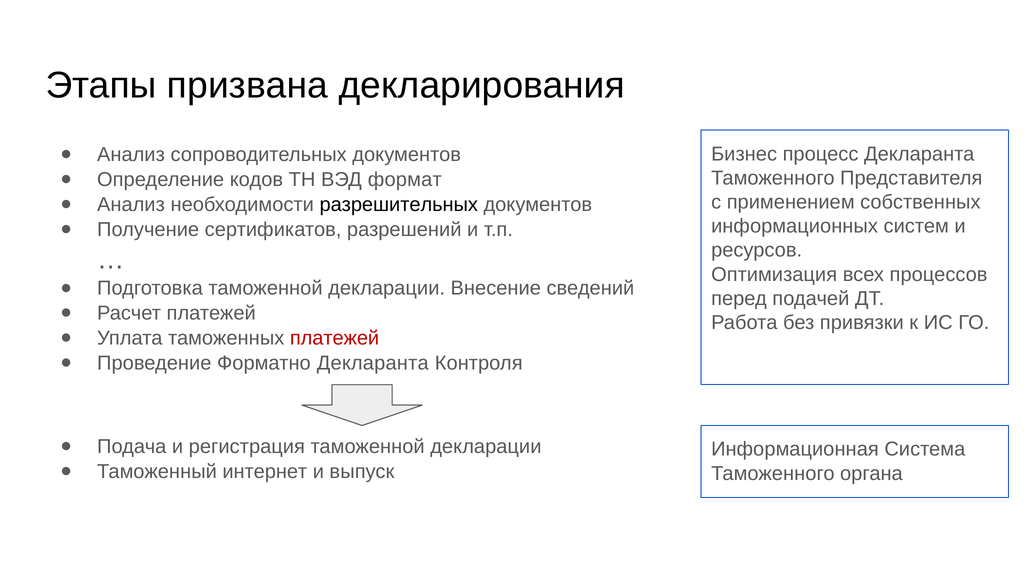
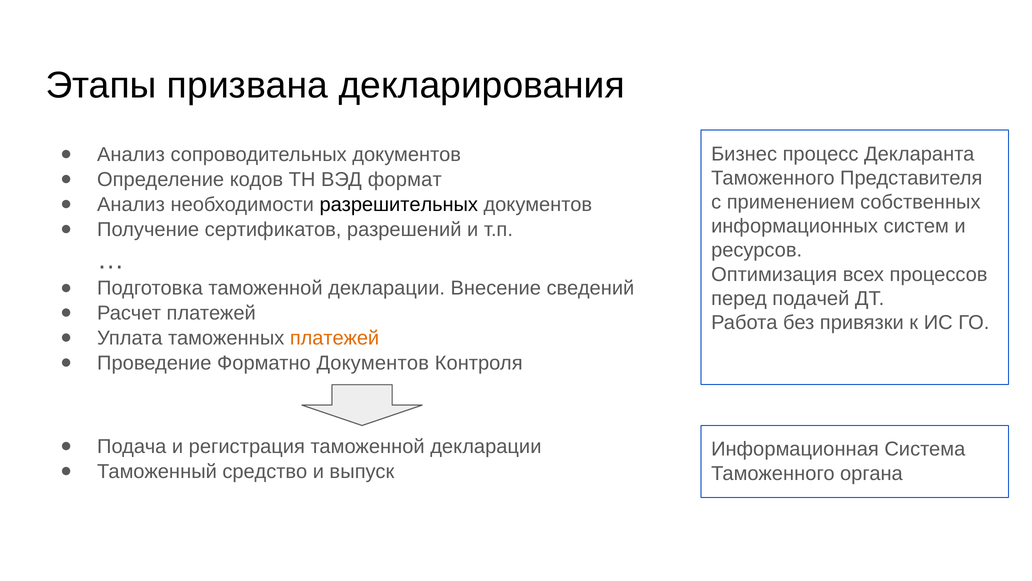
платежей at (335, 338) colour: red -> orange
Форматно Декларанта: Декларанта -> Документов
интернет: интернет -> средство
